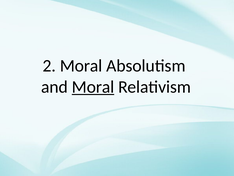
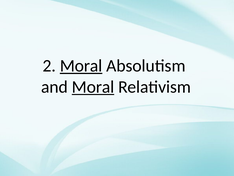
Moral at (81, 66) underline: none -> present
